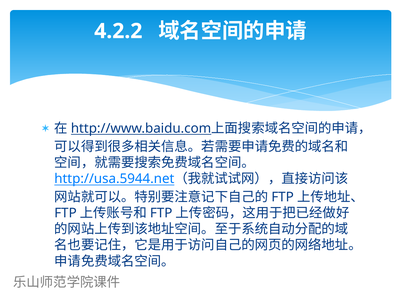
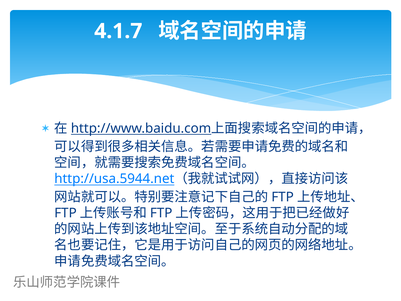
4.2.2: 4.2.2 -> 4.1.7
